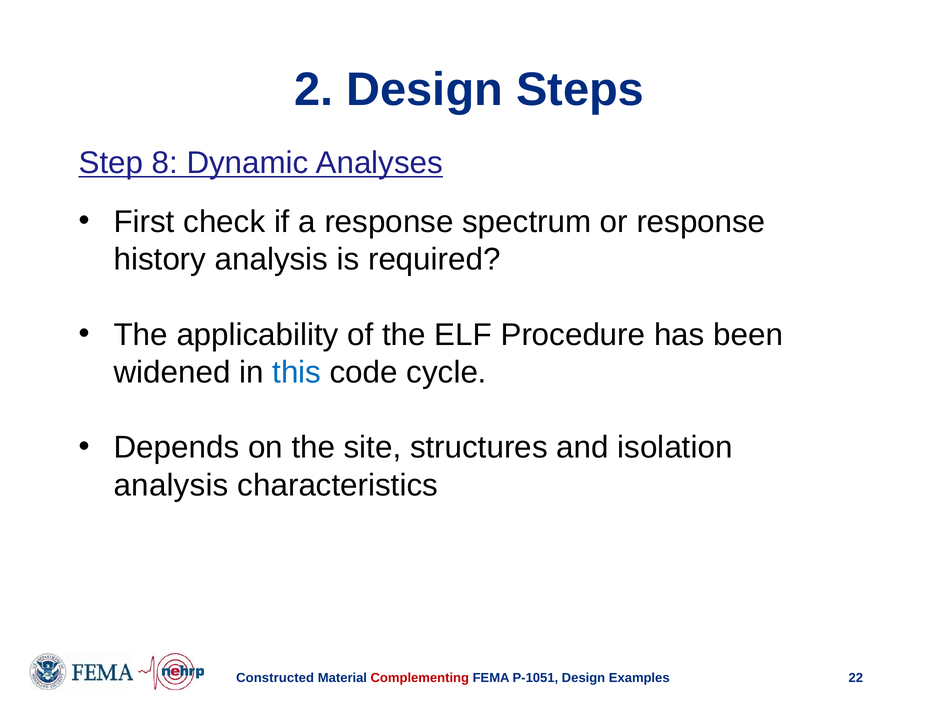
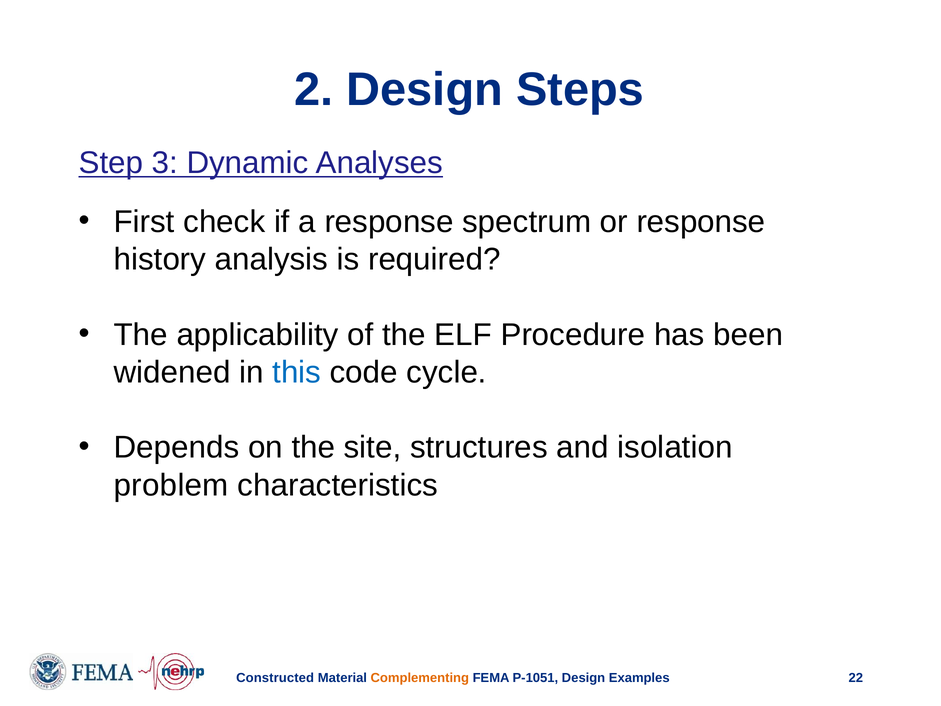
8: 8 -> 3
analysis at (171, 485): analysis -> problem
Complementing colour: red -> orange
